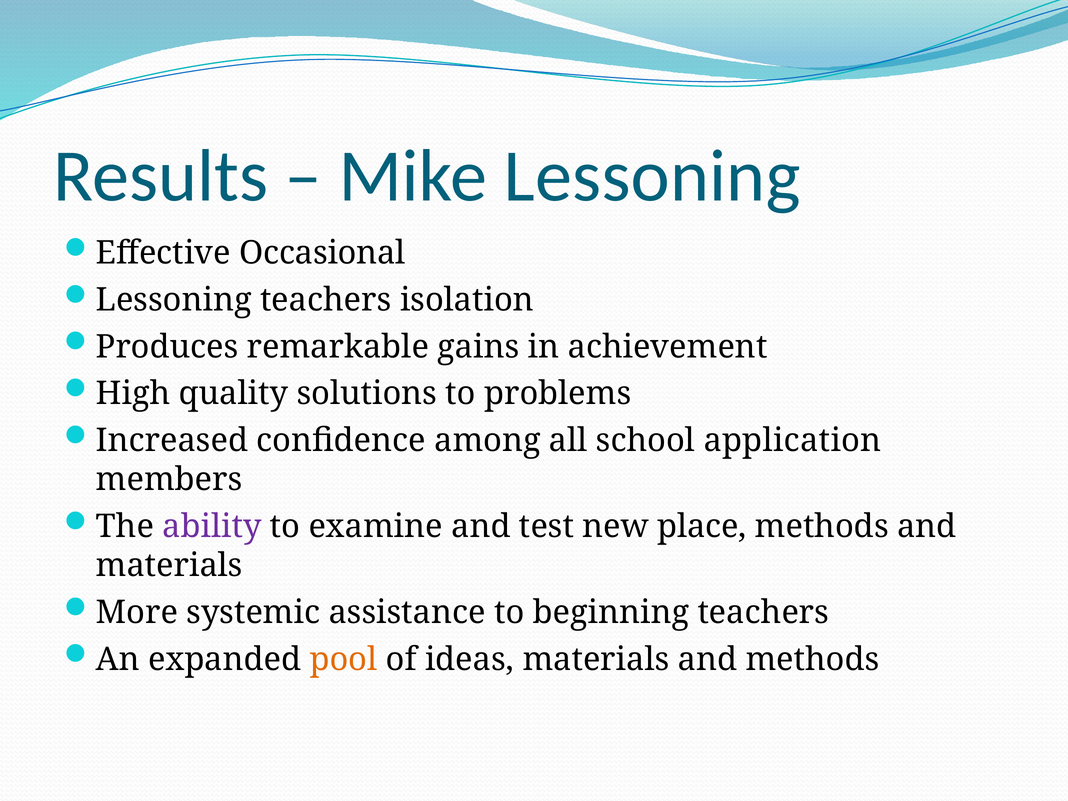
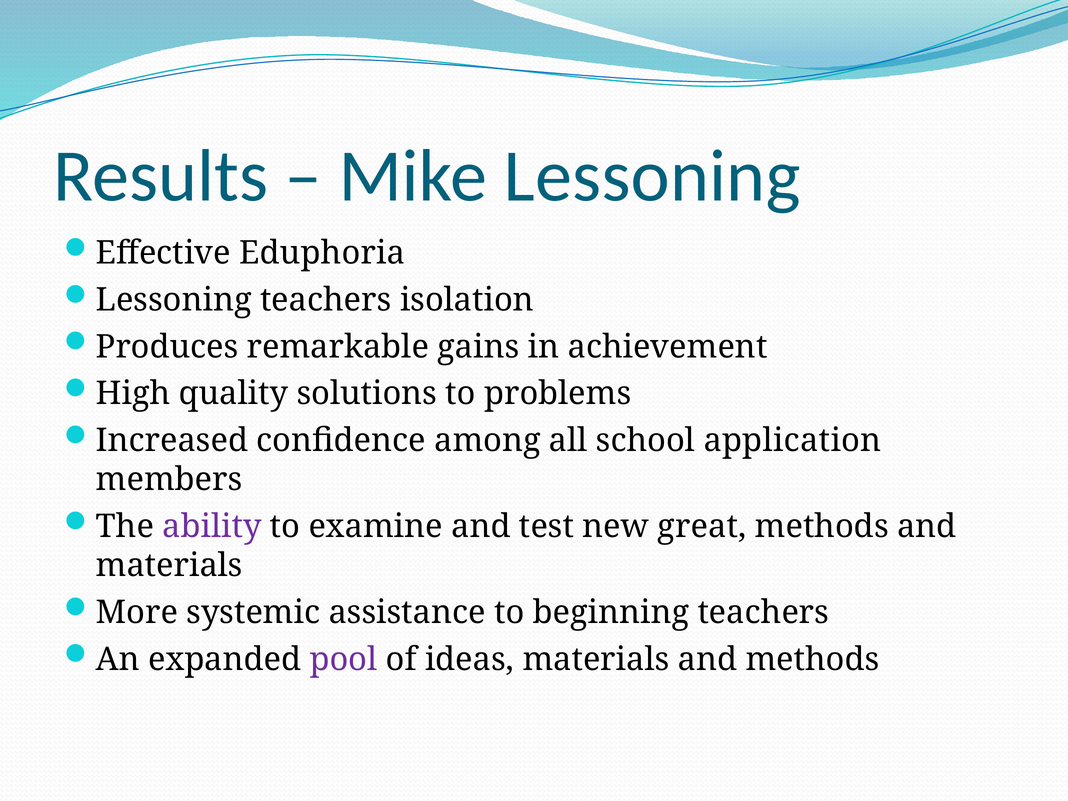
Occasional: Occasional -> Eduphoria
place: place -> great
pool colour: orange -> purple
